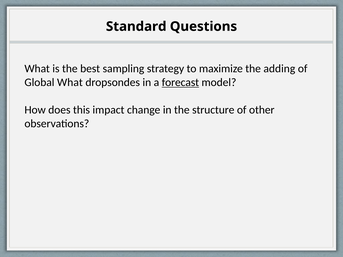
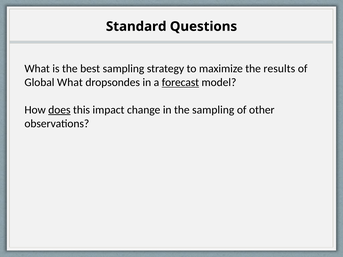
adding: adding -> results
does underline: none -> present
the structure: structure -> sampling
